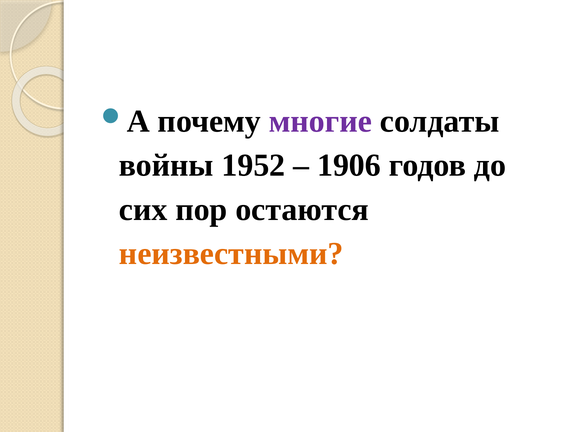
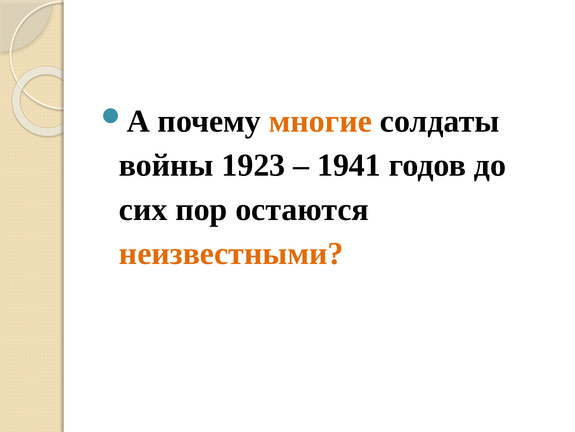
многие colour: purple -> orange
1952: 1952 -> 1923
1906: 1906 -> 1941
